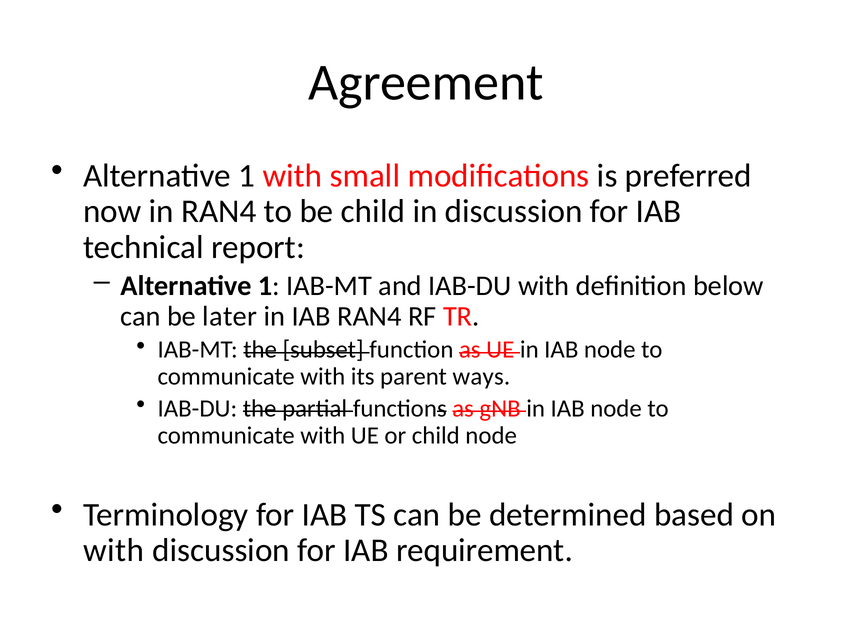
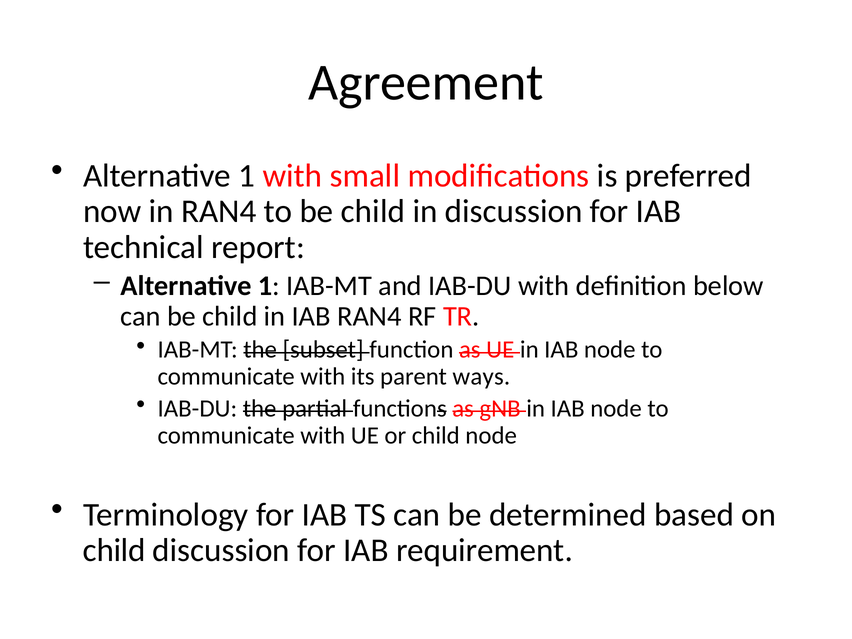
can be later: later -> child
with at (114, 550): with -> child
